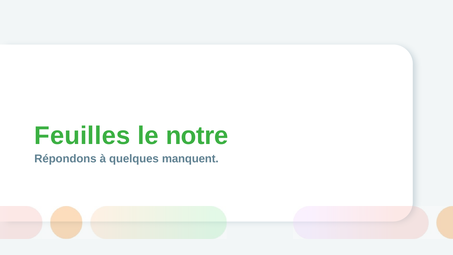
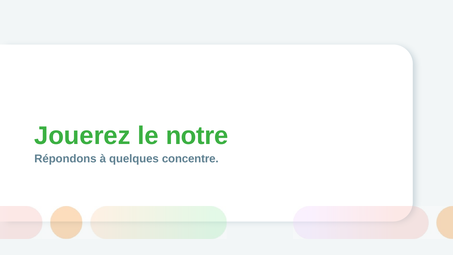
Feuilles: Feuilles -> Jouerez
manquent: manquent -> concentre
